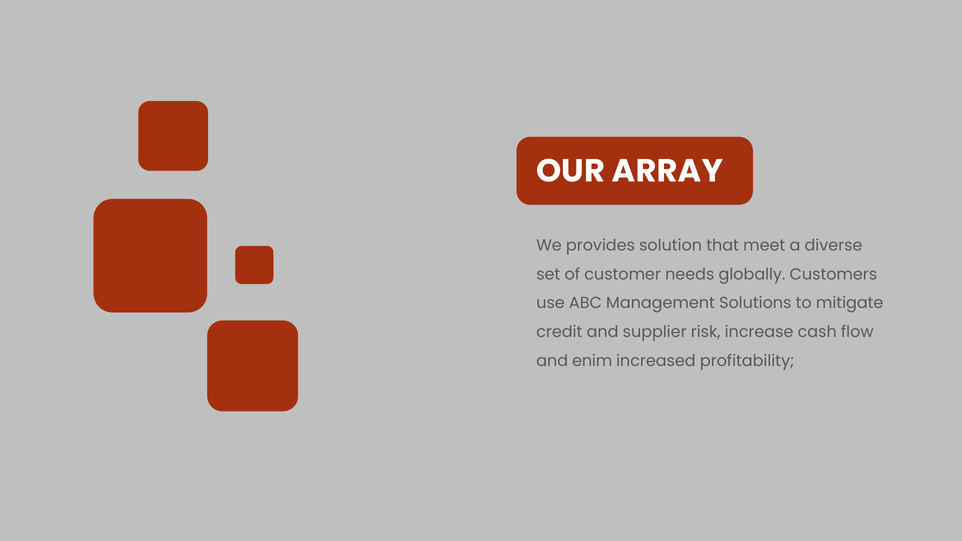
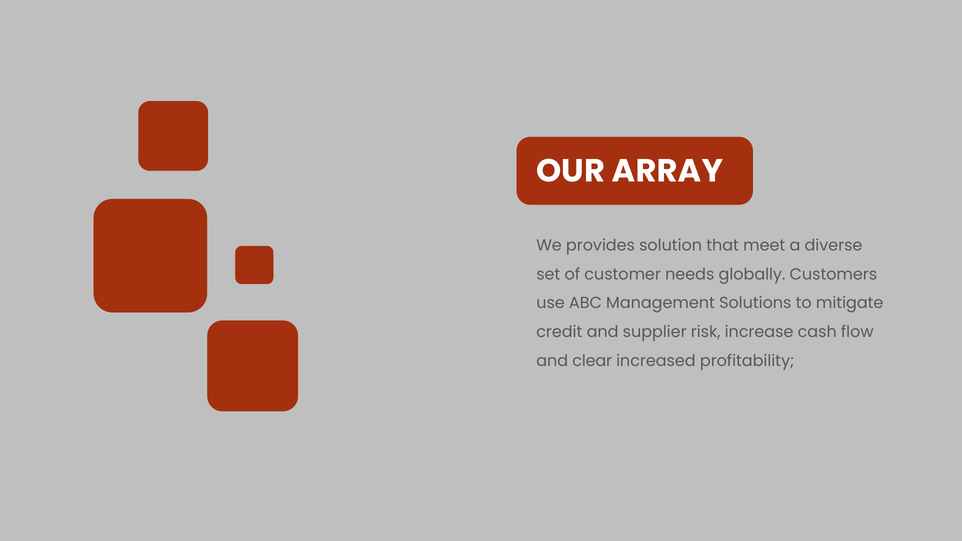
enim: enim -> clear
